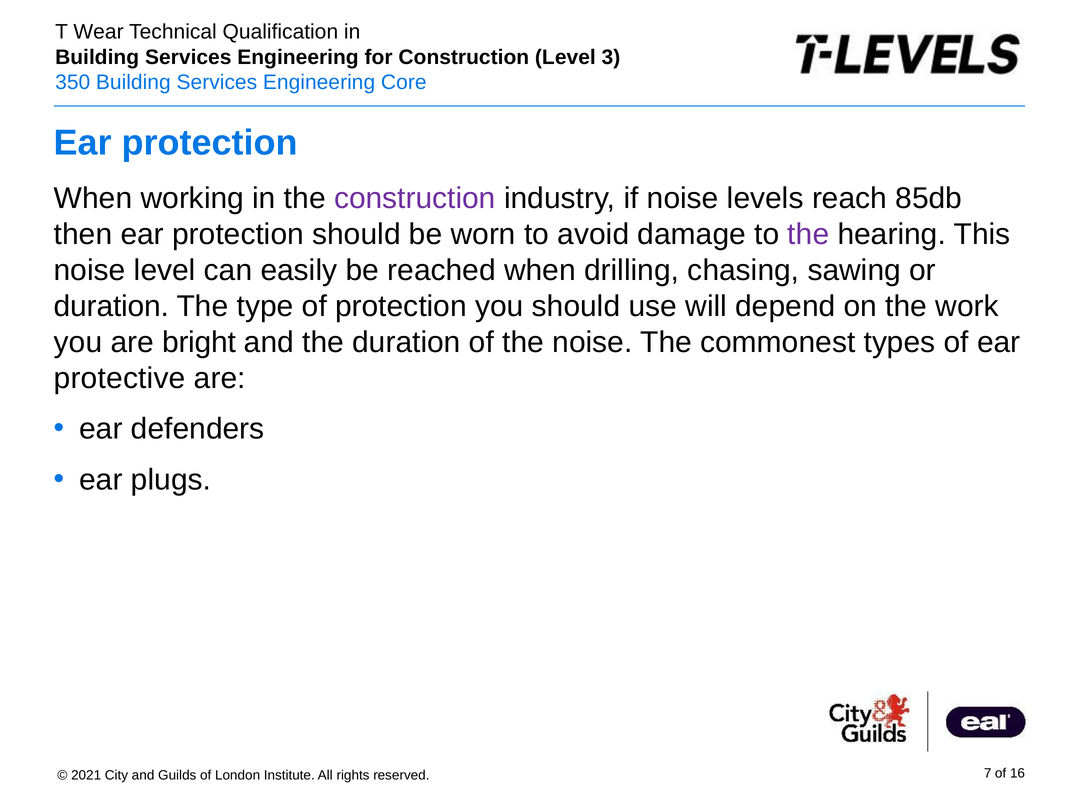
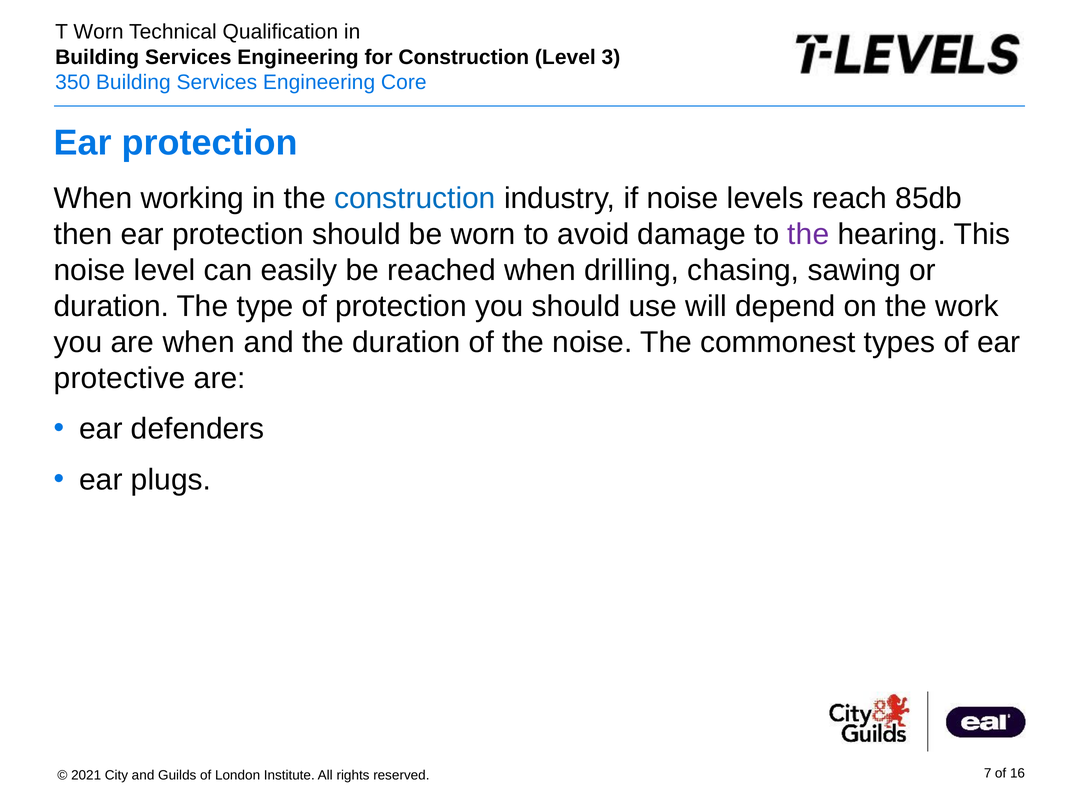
Wear at (99, 32): Wear -> Worn
construction at (415, 199) colour: purple -> blue
are bright: bright -> when
